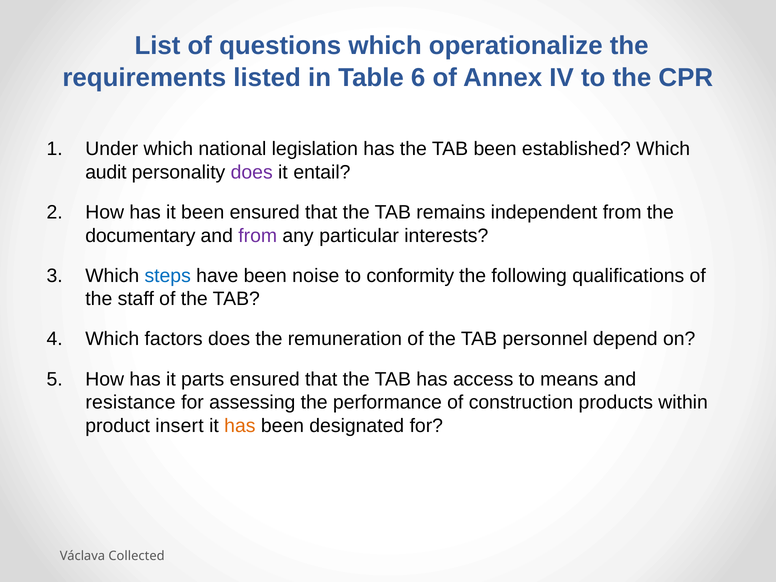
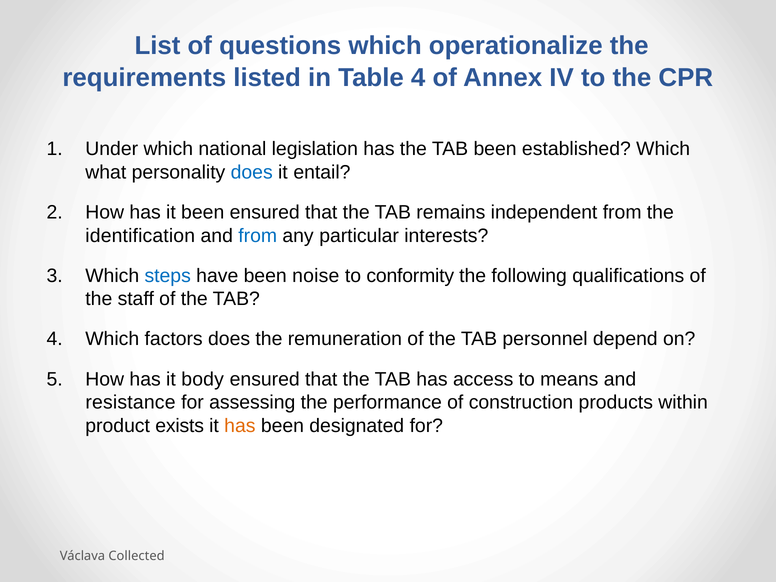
Table 6: 6 -> 4
audit: audit -> what
does at (252, 172) colour: purple -> blue
documentary: documentary -> identification
from at (258, 236) colour: purple -> blue
parts: parts -> body
insert: insert -> exists
